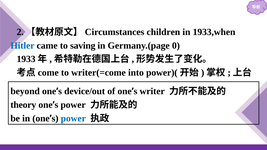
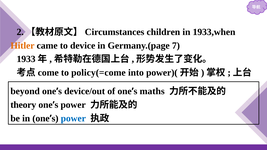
Hitler colour: blue -> orange
saving: saving -> device
0: 0 -> 7
writer(=come: writer(=come -> policy(=come
writer: writer -> maths
